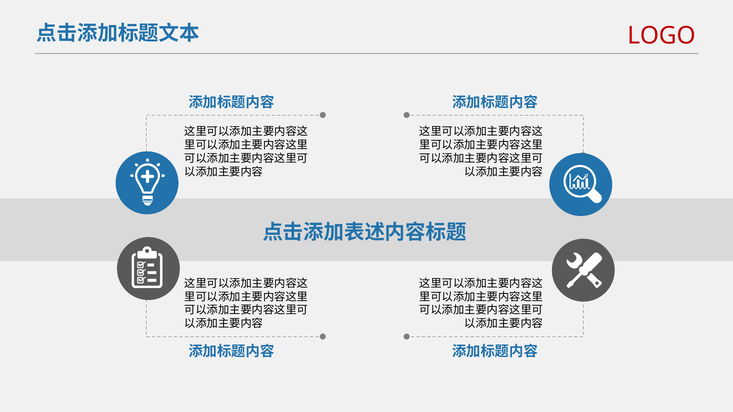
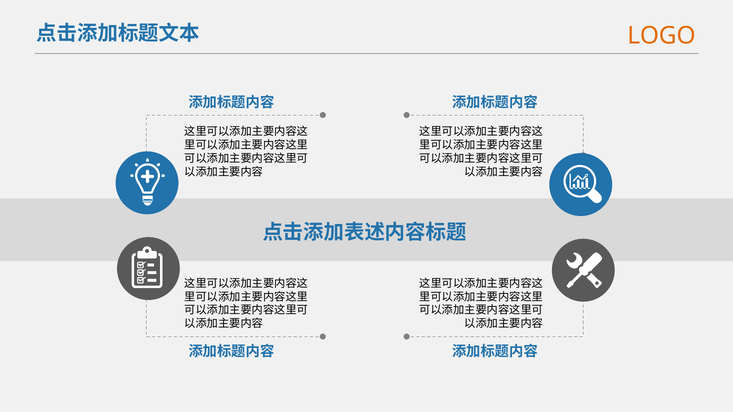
LOGO colour: red -> orange
